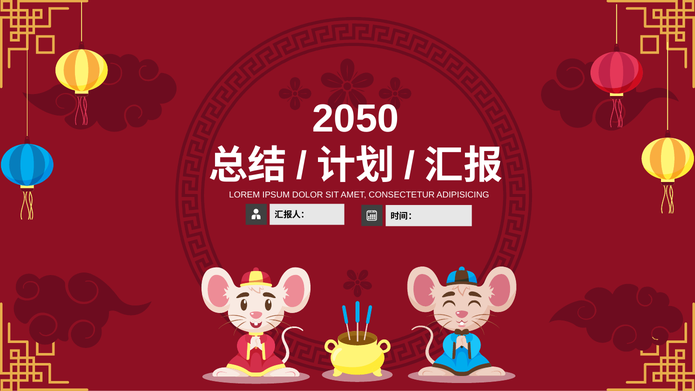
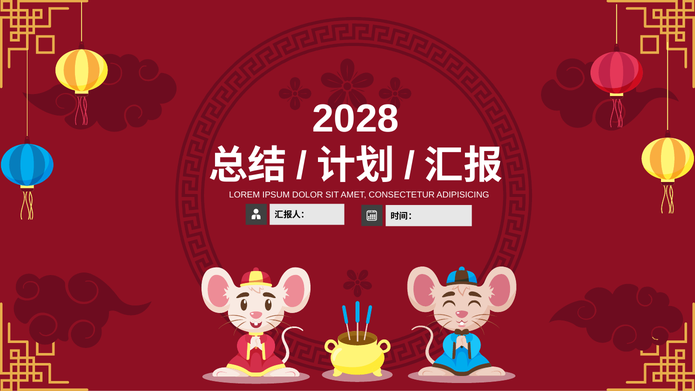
2050: 2050 -> 2028
